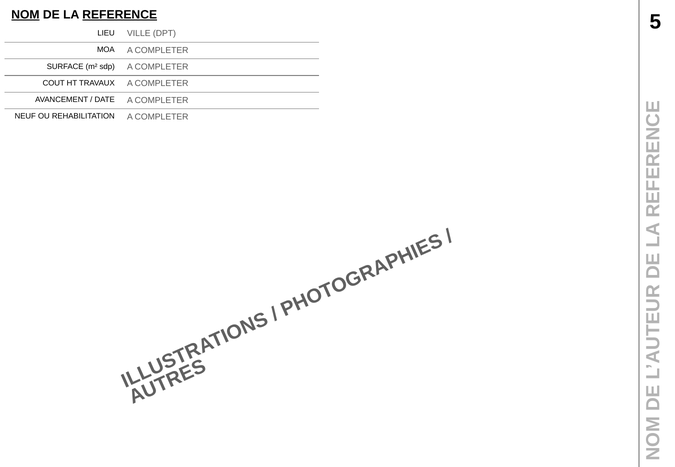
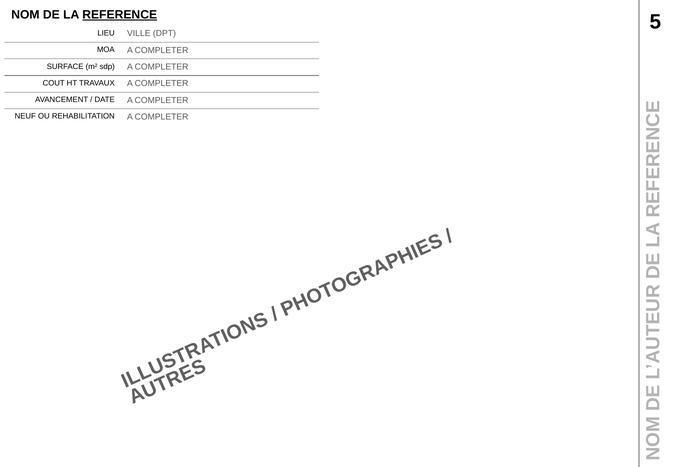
NOM underline: present -> none
